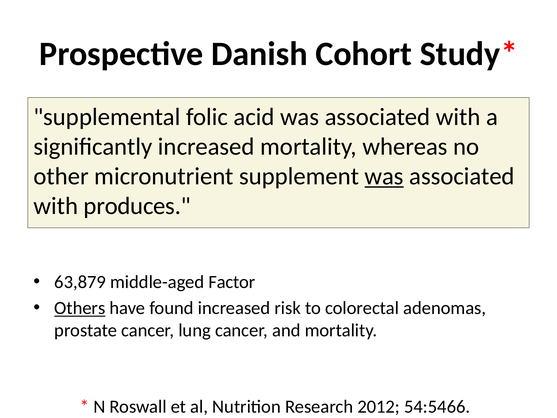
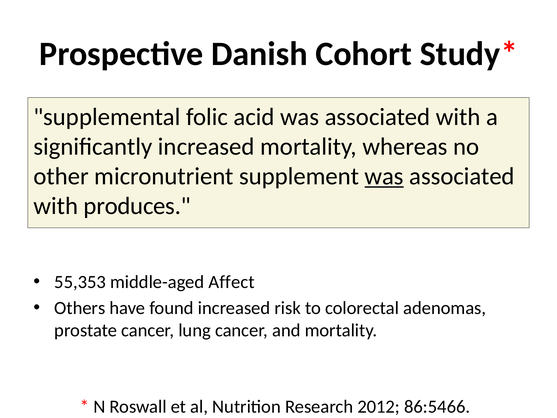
63,879: 63,879 -> 55,353
Factor: Factor -> Affect
Others underline: present -> none
54:5466: 54:5466 -> 86:5466
